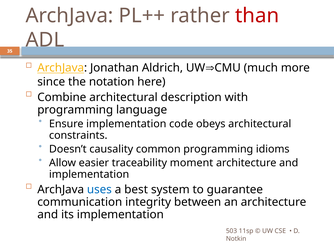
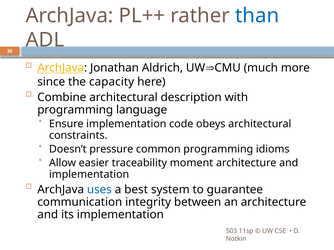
than colour: red -> blue
notation: notation -> capacity
causality: causality -> pressure
